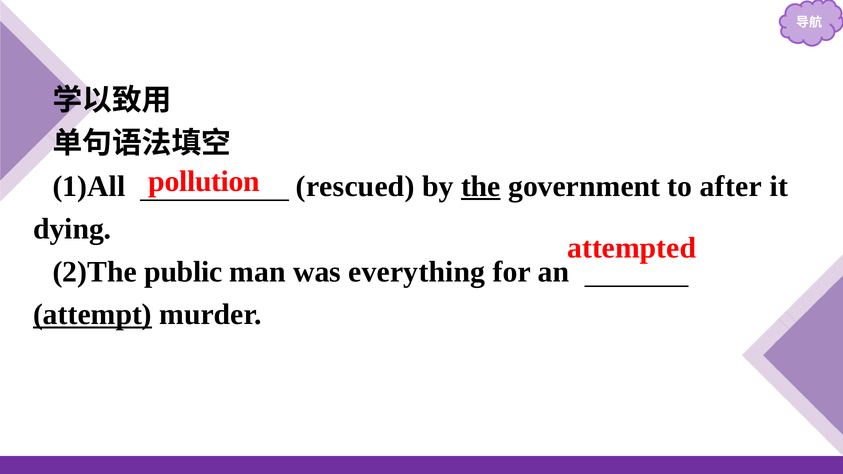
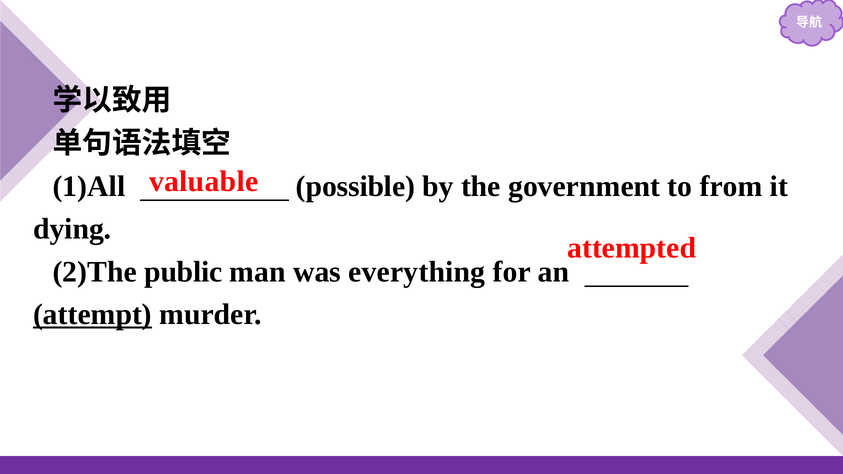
pollution: pollution -> valuable
rescued: rescued -> possible
the underline: present -> none
after: after -> from
